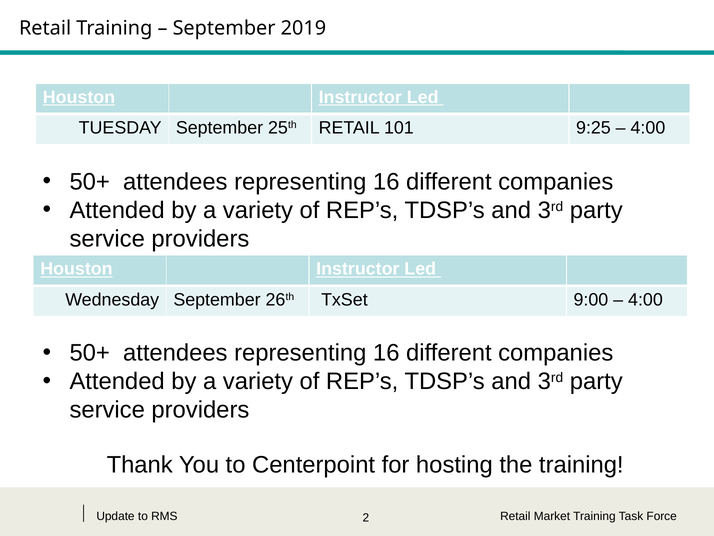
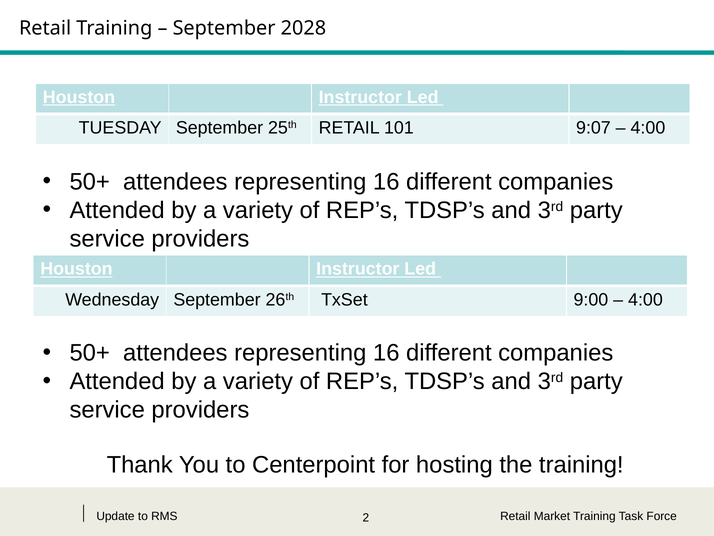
2019: 2019 -> 2028
9:25: 9:25 -> 9:07
